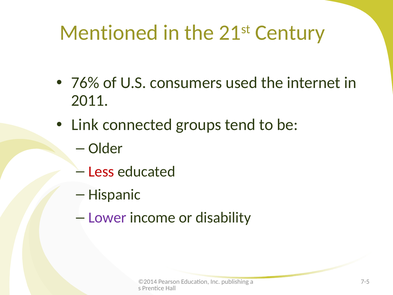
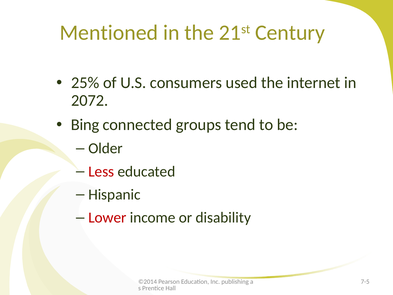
76%: 76% -> 25%
2011: 2011 -> 2072
Link: Link -> Bing
Lower colour: purple -> red
